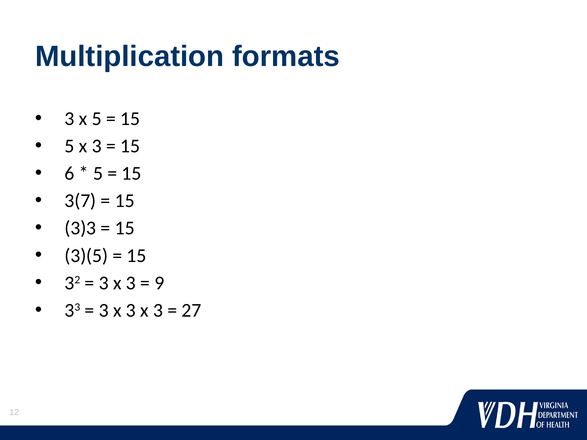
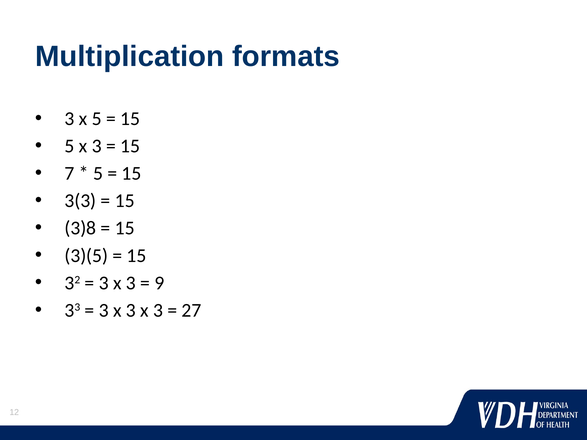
6: 6 -> 7
3(7: 3(7 -> 3(3
3)3: 3)3 -> 3)8
